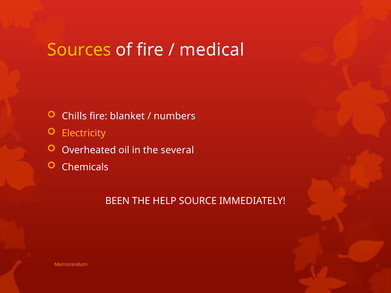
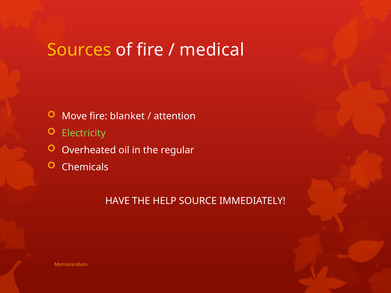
Chills: Chills -> Move
numbers: numbers -> attention
Electricity colour: yellow -> light green
several: several -> regular
BEEN: BEEN -> HAVE
